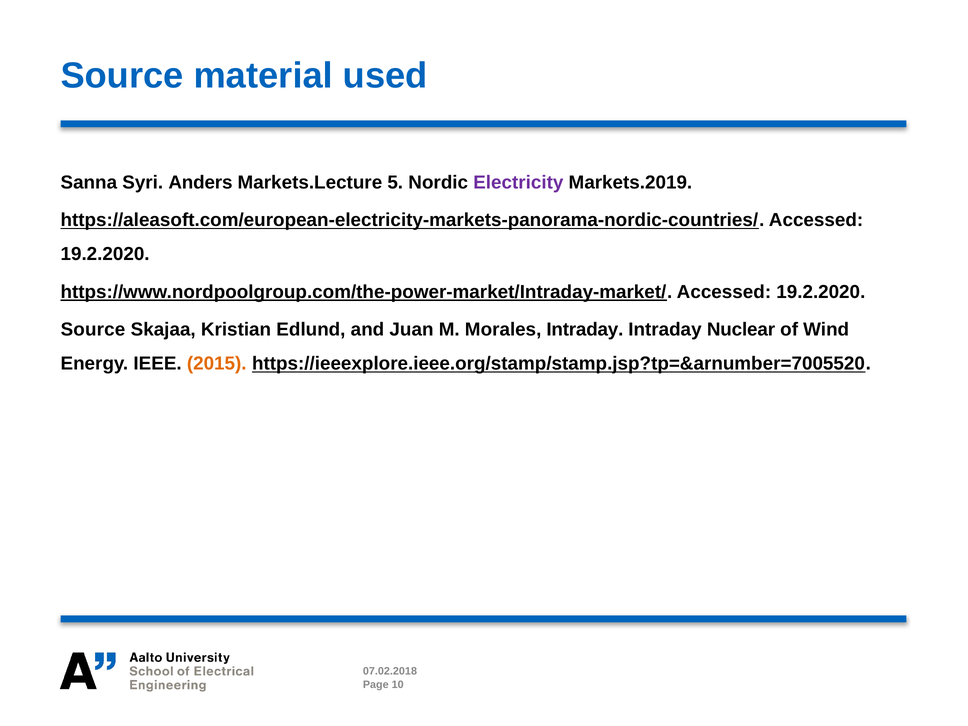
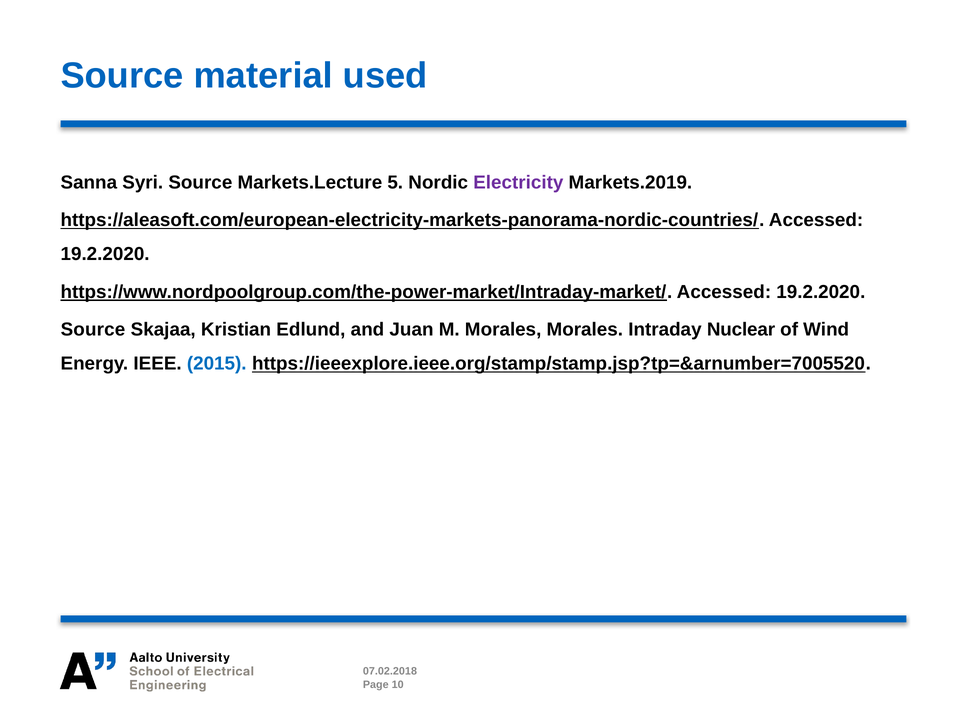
Syri Anders: Anders -> Source
Morales Intraday: Intraday -> Morales
2015 colour: orange -> blue
